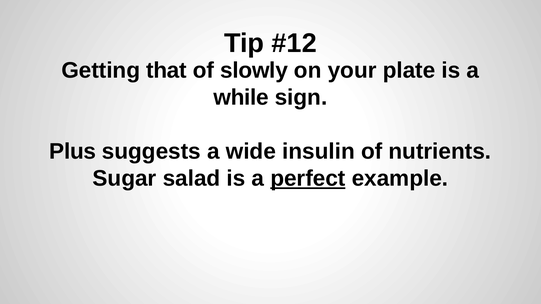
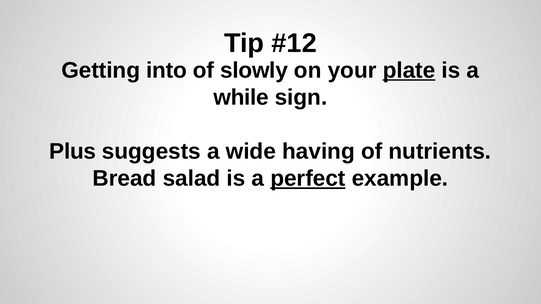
that: that -> into
plate underline: none -> present
insulin: insulin -> having
Sugar: Sugar -> Bread
